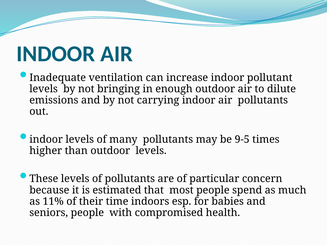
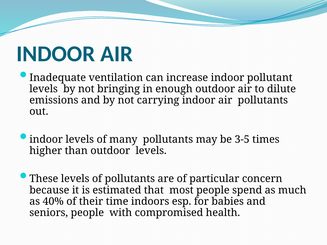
9-5: 9-5 -> 3-5
11%: 11% -> 40%
